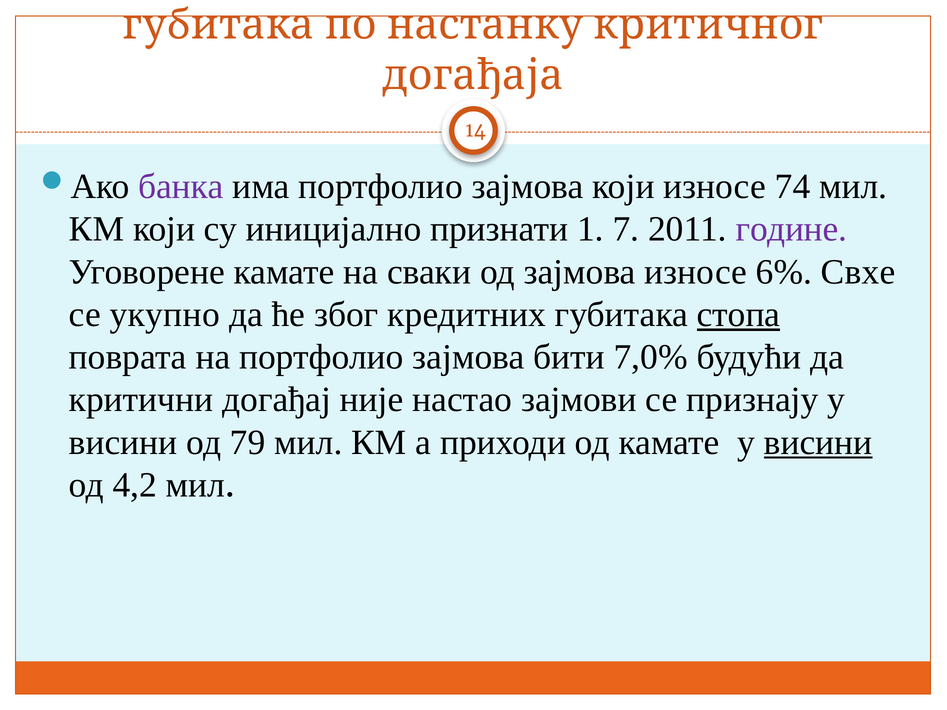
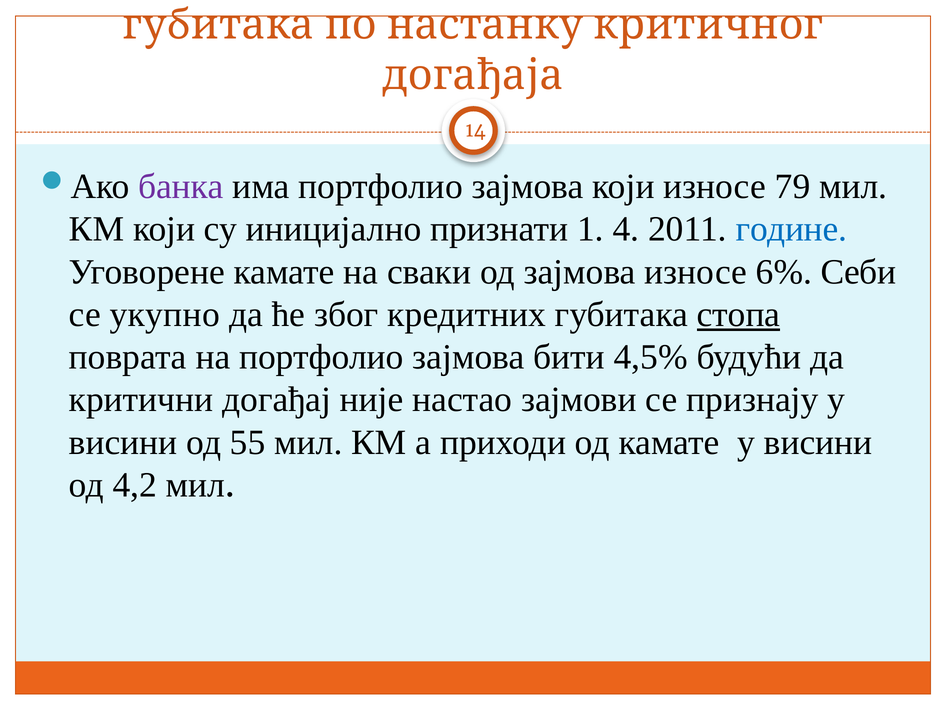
74: 74 -> 79
7: 7 -> 4
године colour: purple -> blue
Свхе: Свхе -> Себи
7,0%: 7,0% -> 4,5%
79: 79 -> 55
висини at (818, 443) underline: present -> none
